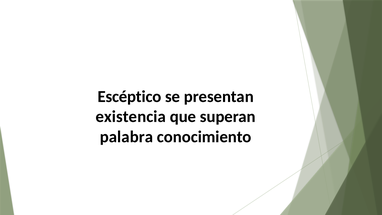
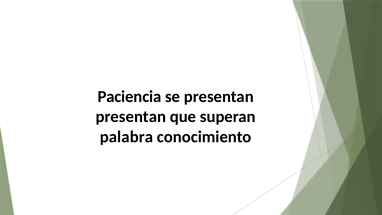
Escéptico: Escéptico -> Paciencia
existencia at (131, 117): existencia -> presentan
